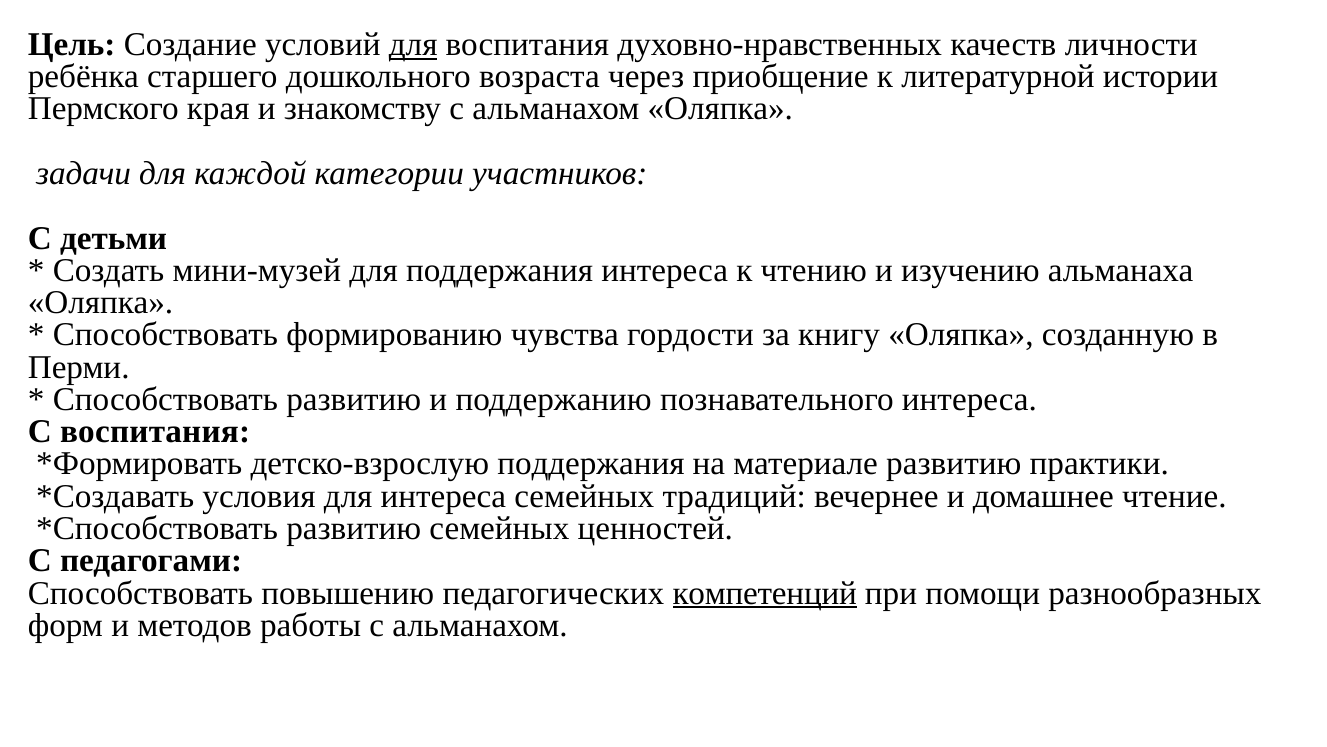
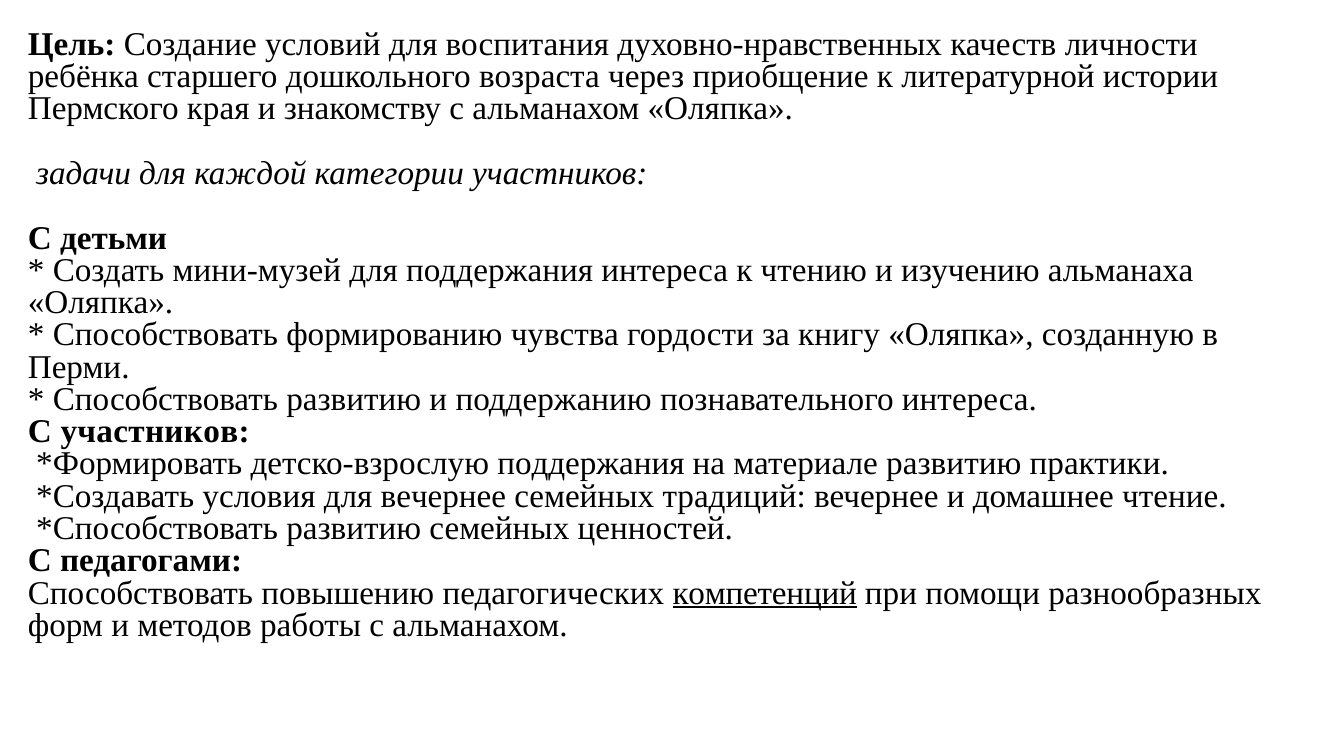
для at (413, 44) underline: present -> none
С воспитания: воспитания -> участников
для интереса: интереса -> вечернее
